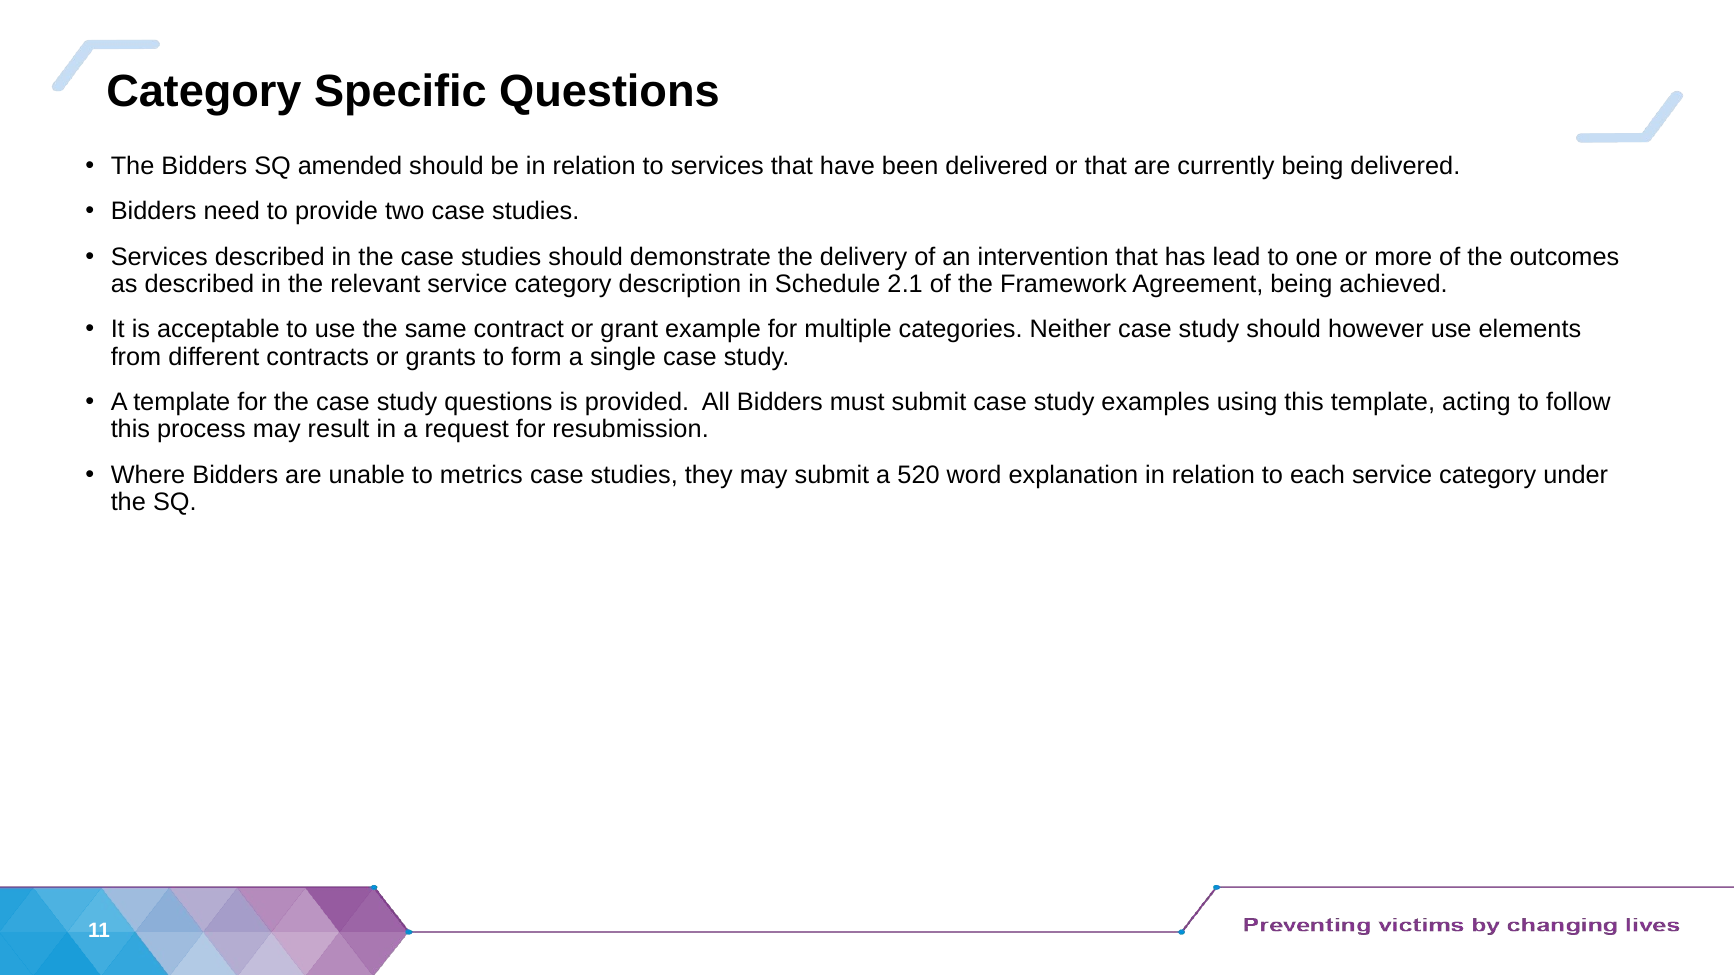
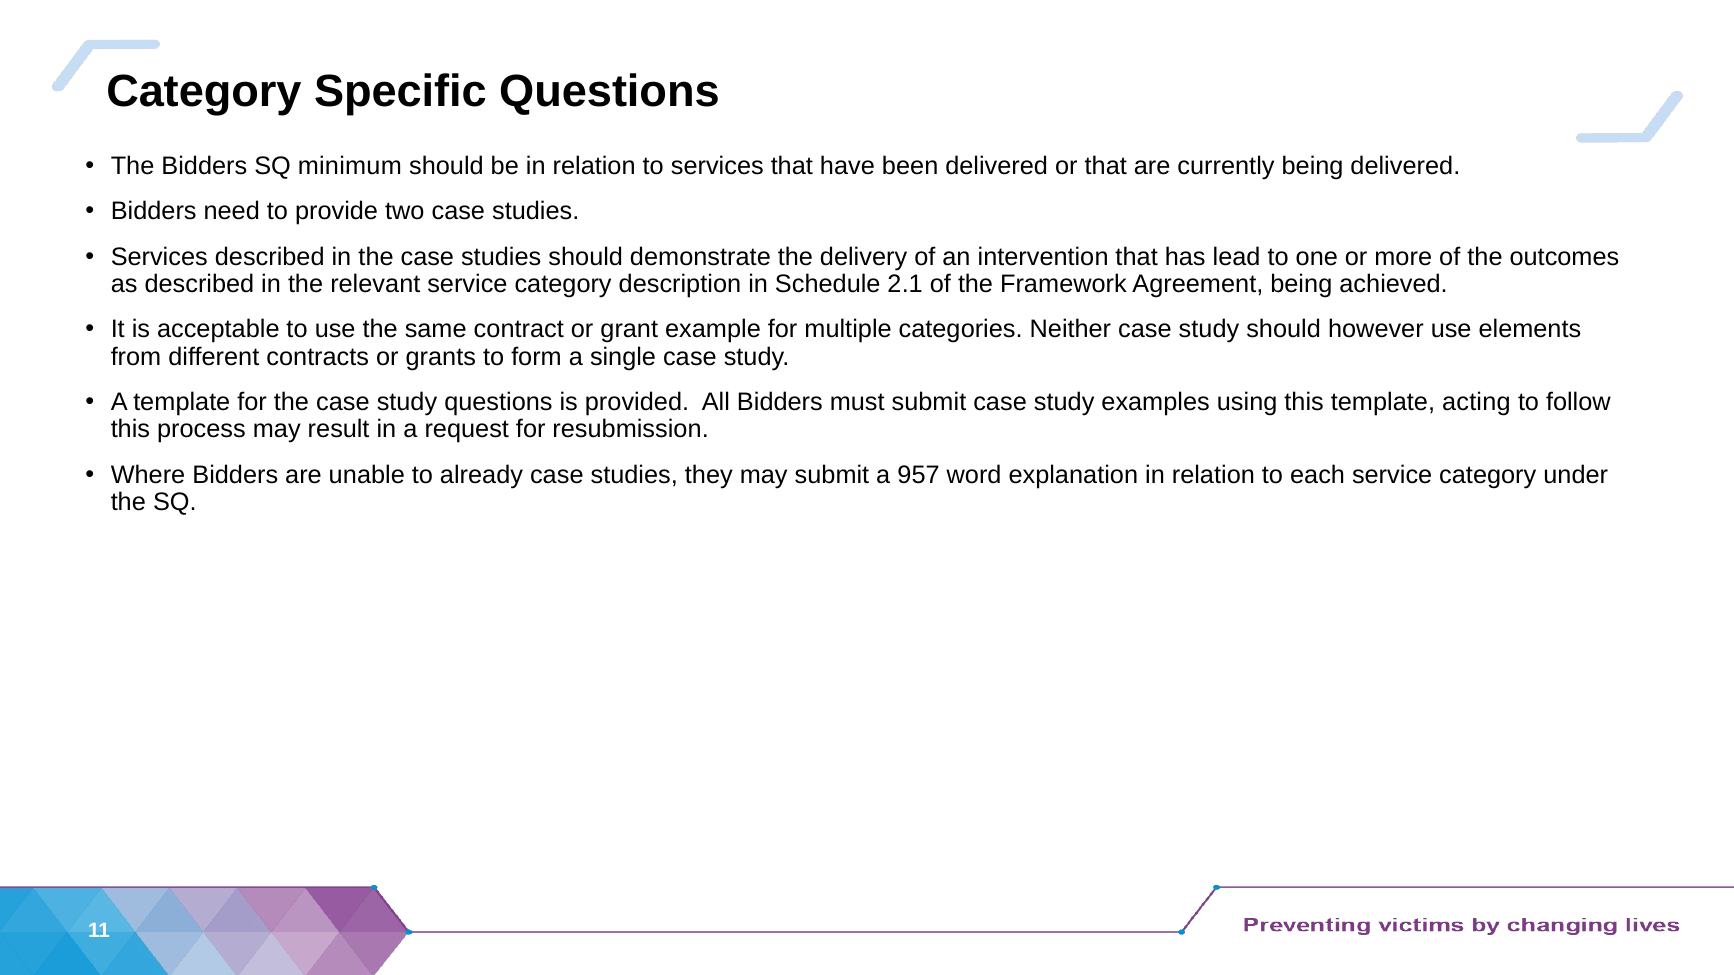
amended: amended -> minimum
metrics: metrics -> already
520: 520 -> 957
